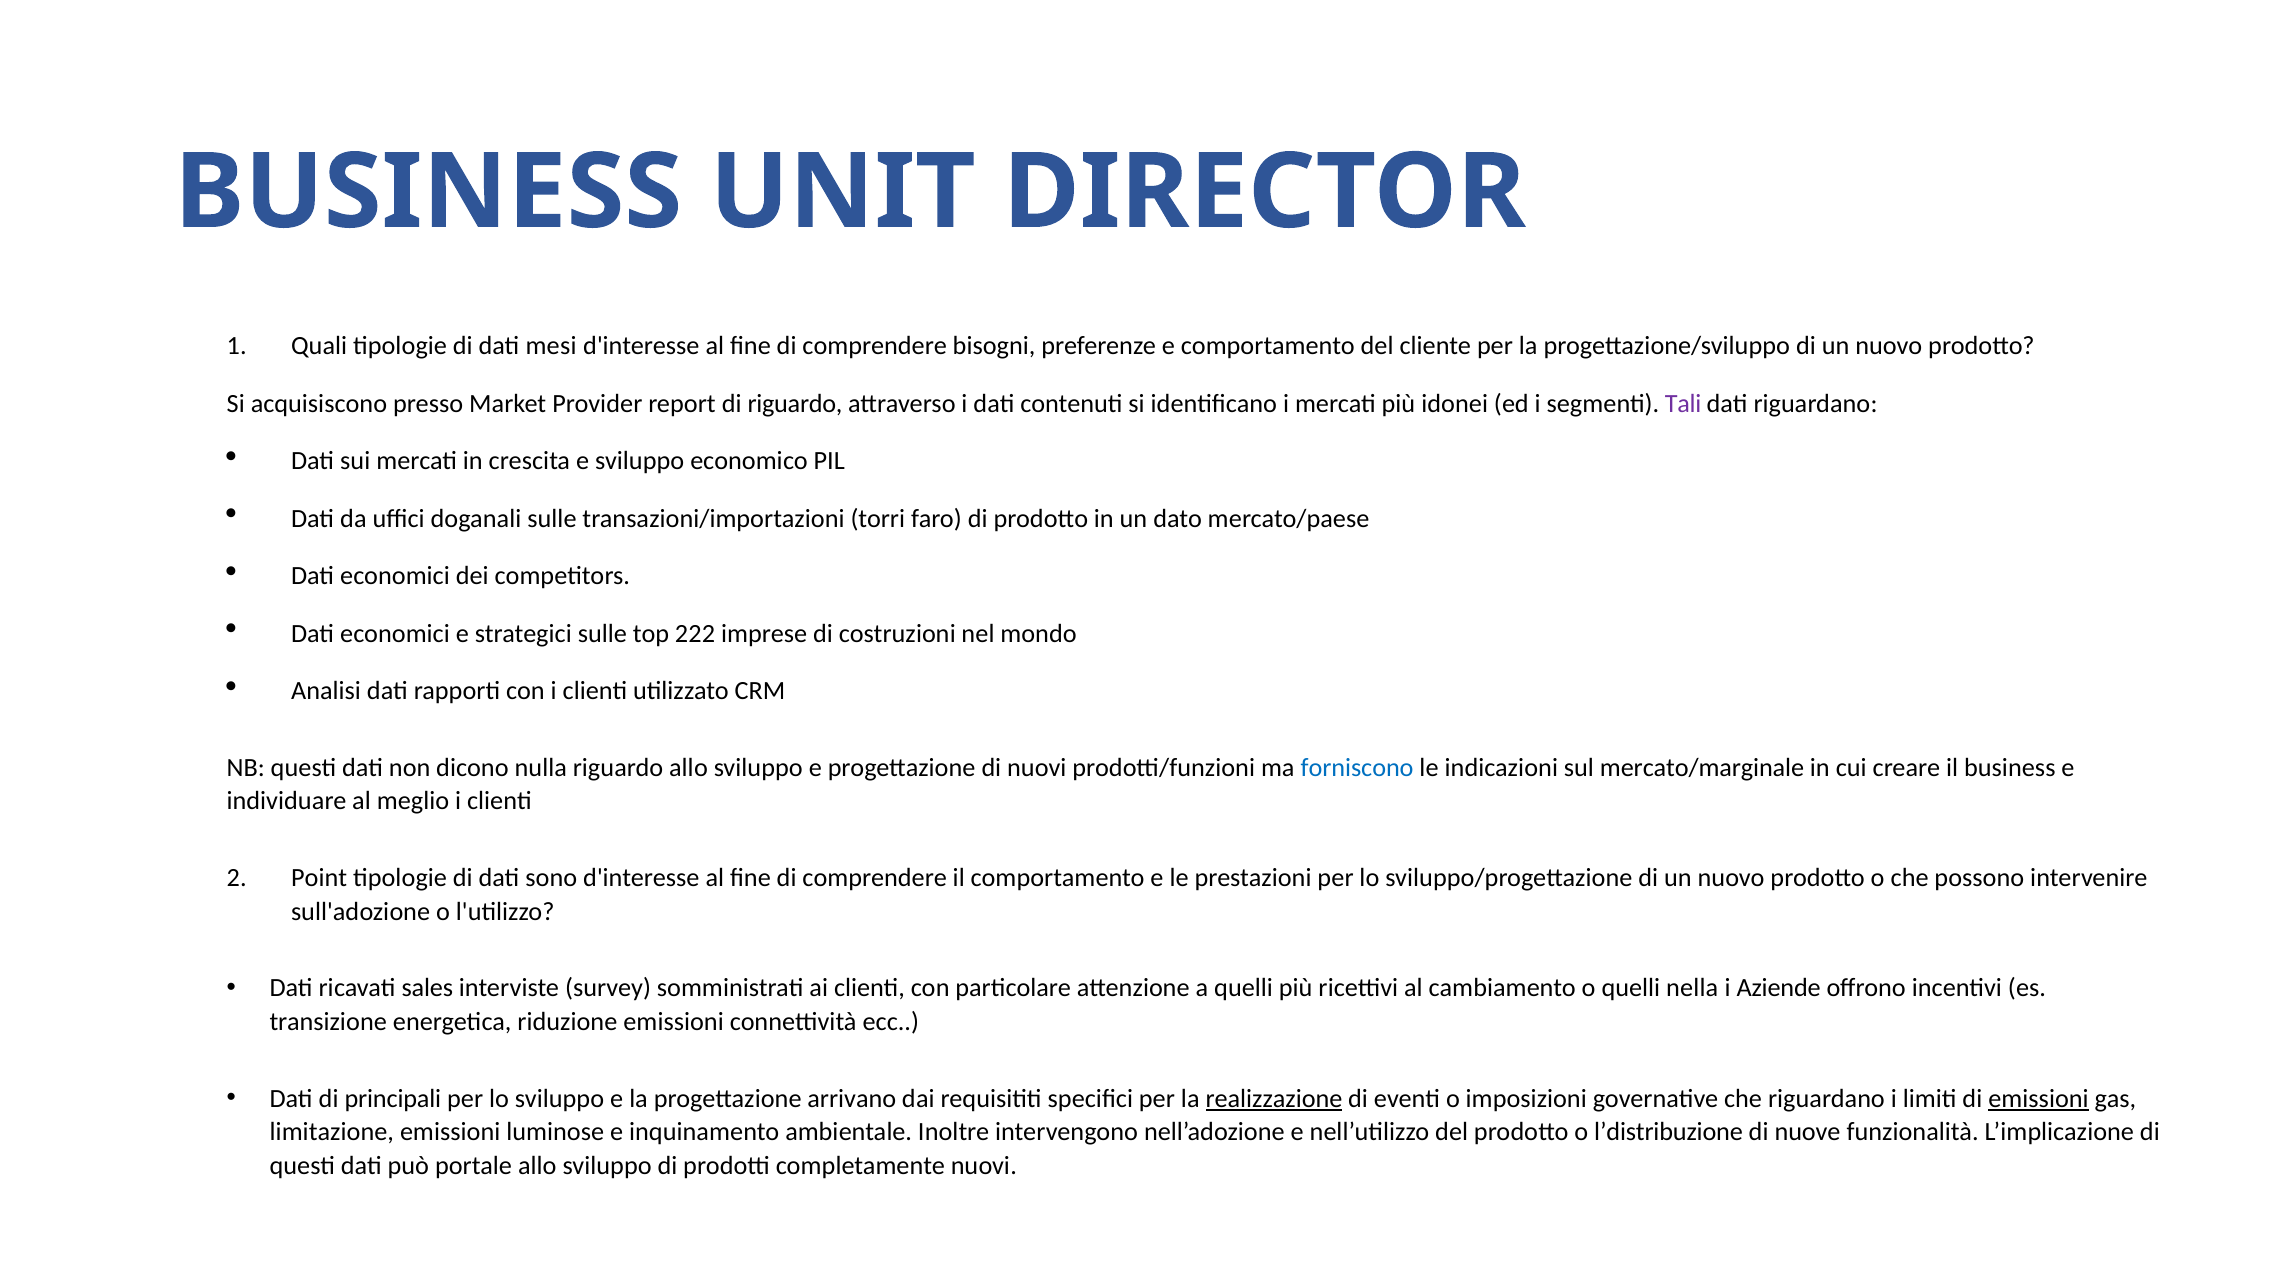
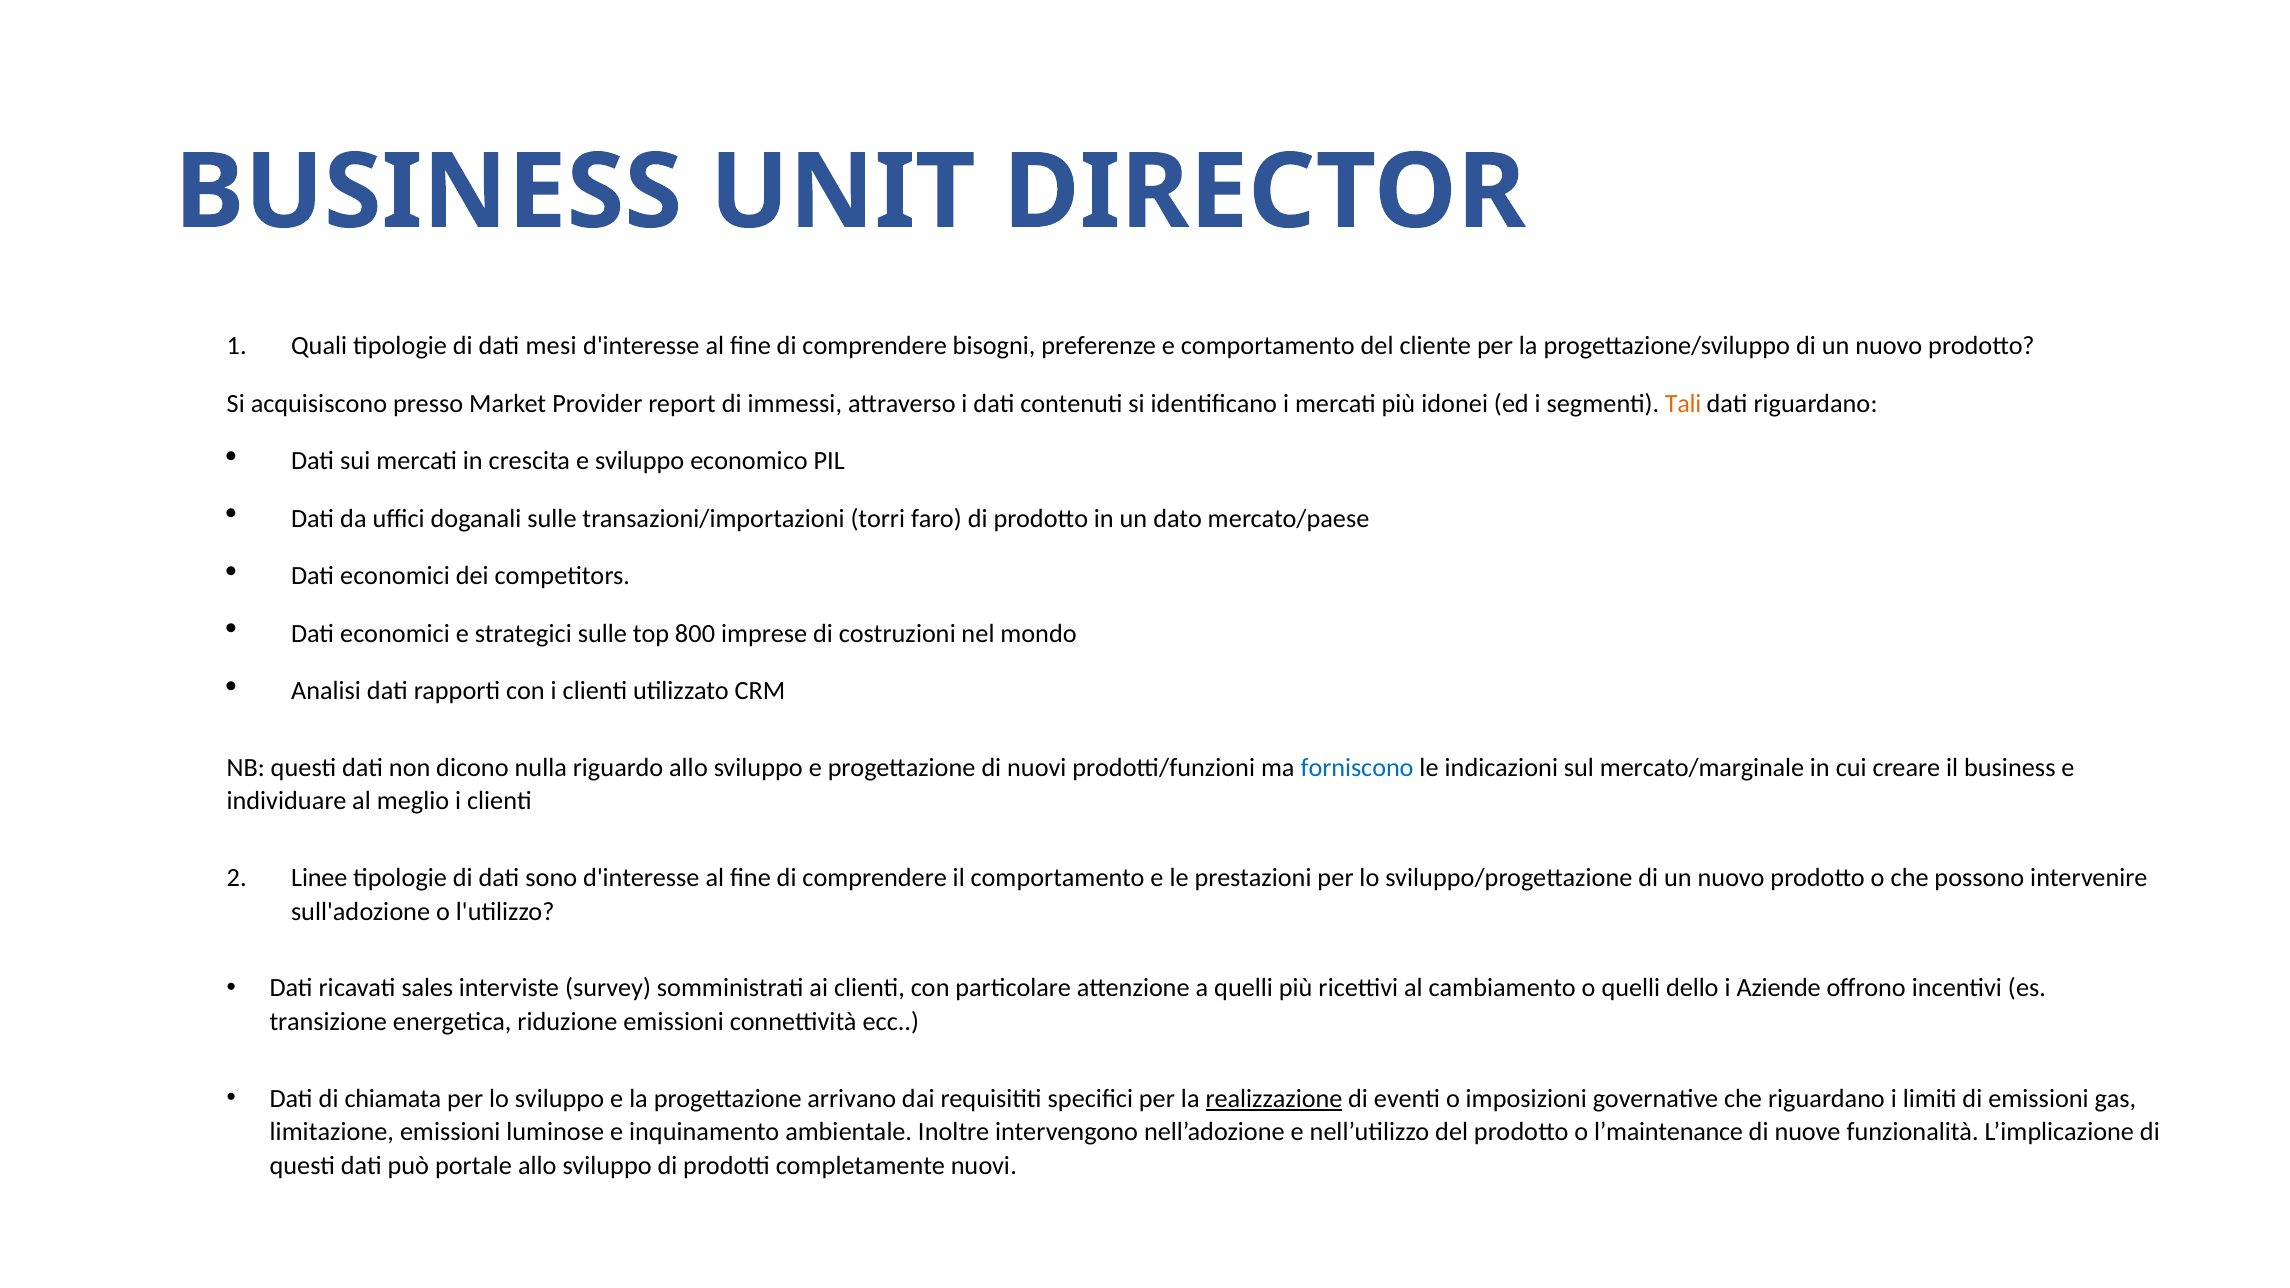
di riguardo: riguardo -> immessi
Tali colour: purple -> orange
222: 222 -> 800
Point: Point -> Linee
nella: nella -> dello
principali: principali -> chiamata
emissioni at (2039, 1099) underline: present -> none
l’distribuzione: l’distribuzione -> l’maintenance
